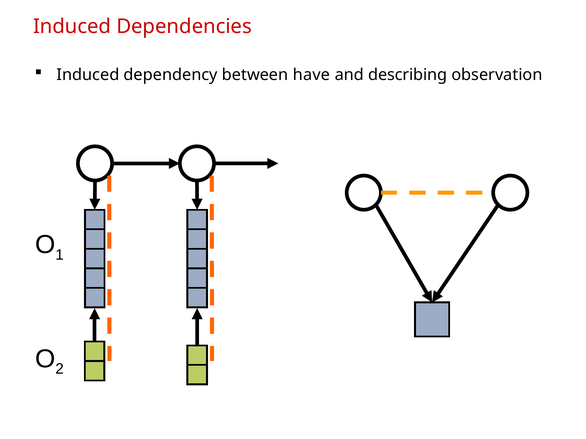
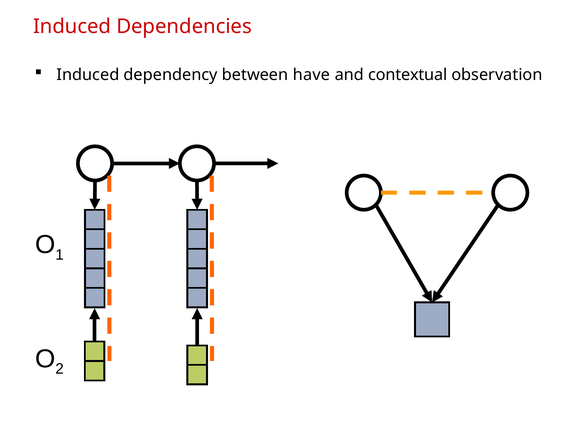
describing: describing -> contextual
